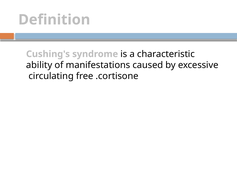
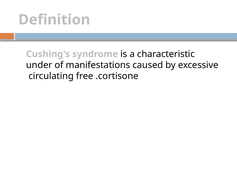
ability: ability -> under
